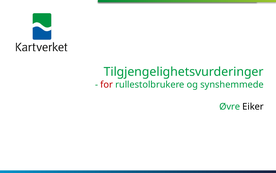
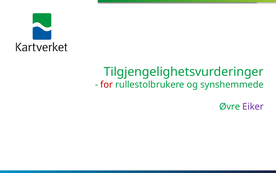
Eiker colour: black -> purple
